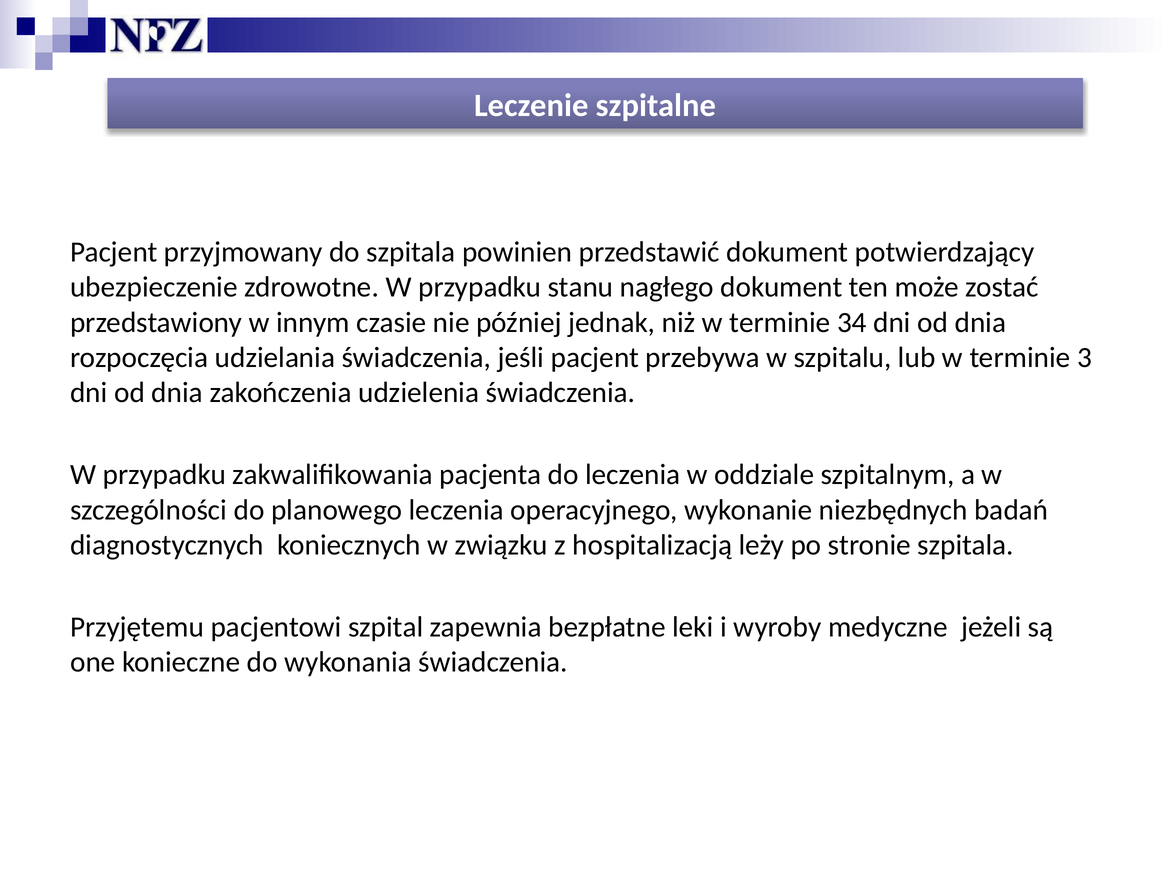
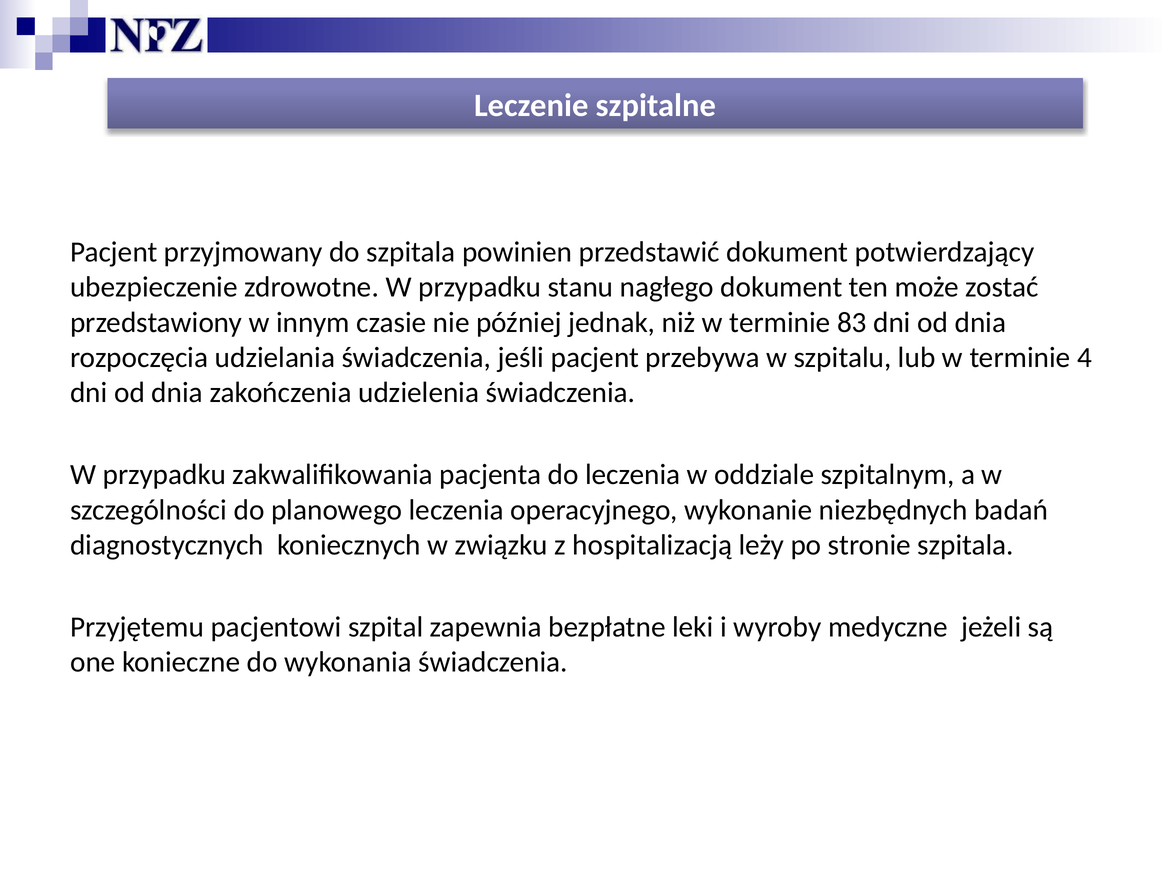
34: 34 -> 83
3: 3 -> 4
